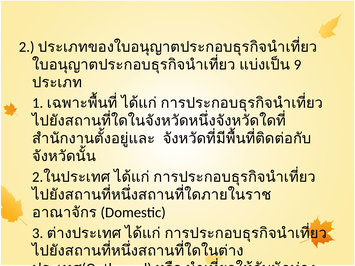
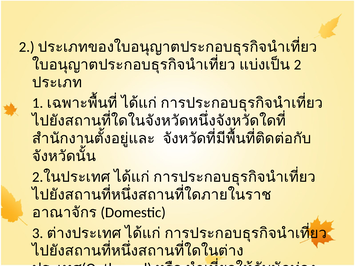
9 at (298, 65): 9 -> 2
